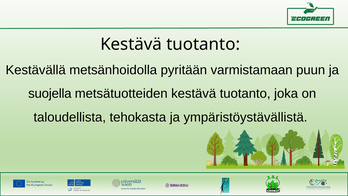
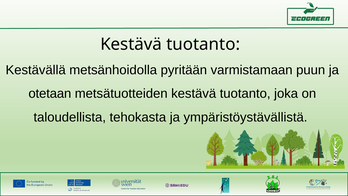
suojella: suojella -> otetaan
